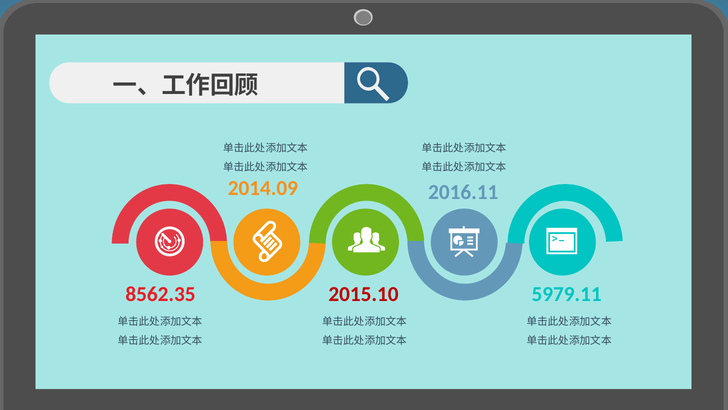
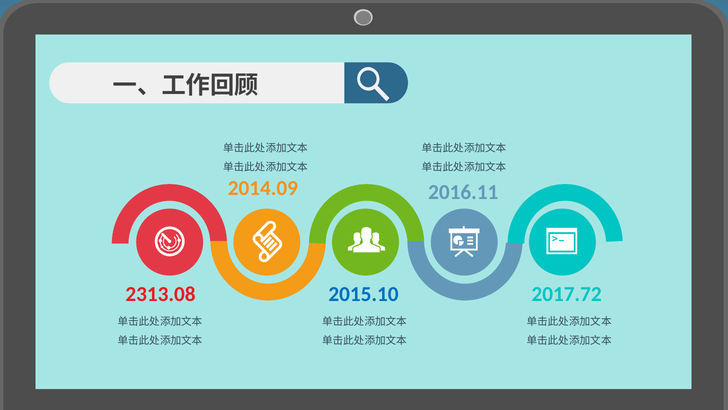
8562.35: 8562.35 -> 2313.08
2015.10 colour: red -> blue
5979.11: 5979.11 -> 2017.72
